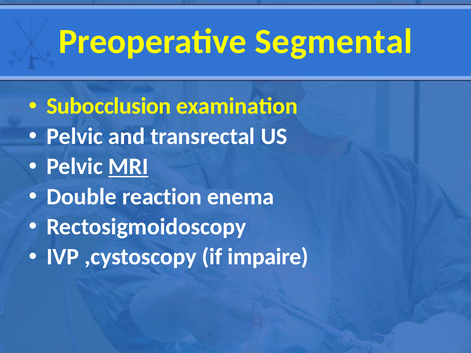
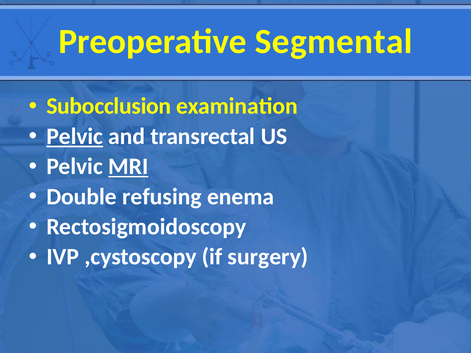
Pelvic at (75, 136) underline: none -> present
reaction: reaction -> refusing
impaire: impaire -> surgery
